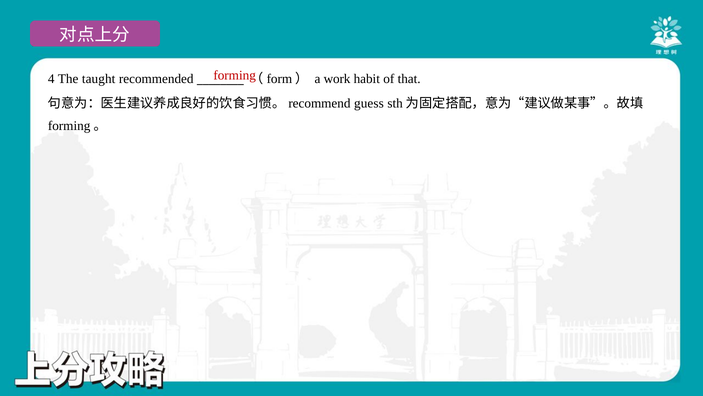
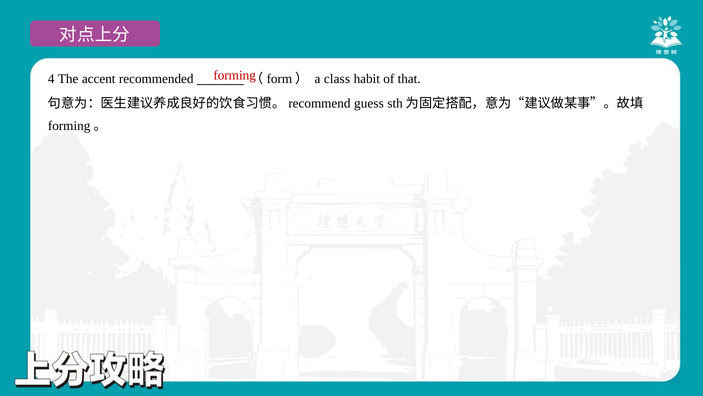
taught: taught -> accent
work: work -> class
